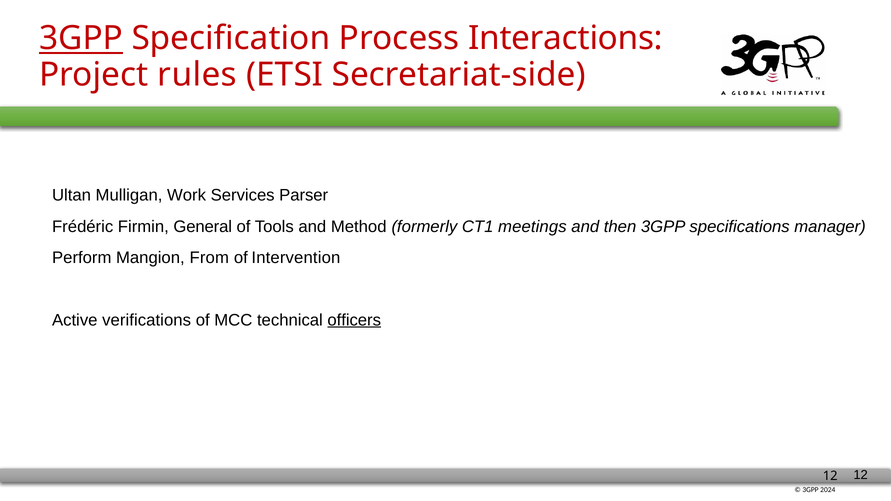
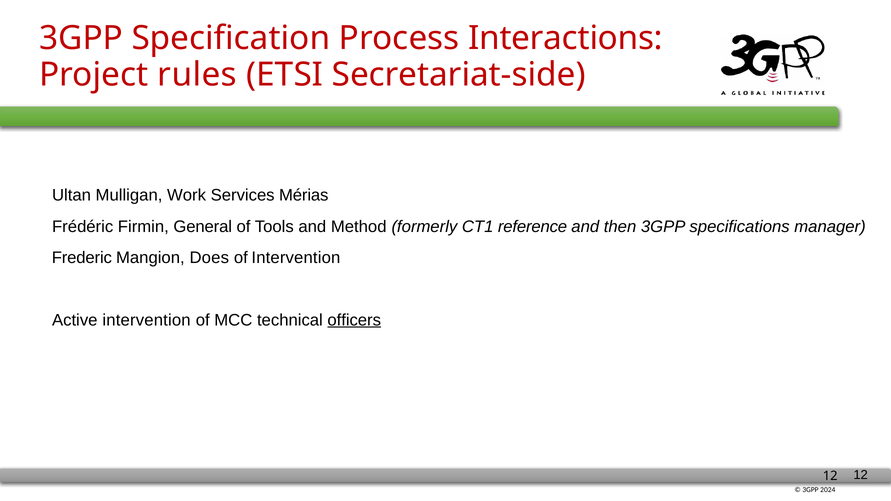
3GPP at (81, 38) underline: present -> none
Parser: Parser -> Mérias
meetings: meetings -> reference
Perform: Perform -> Frederic
From: From -> Does
Active verifications: verifications -> intervention
